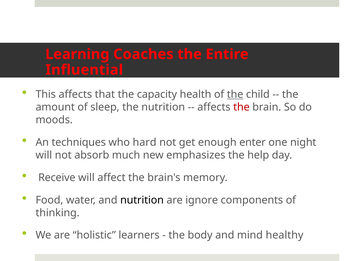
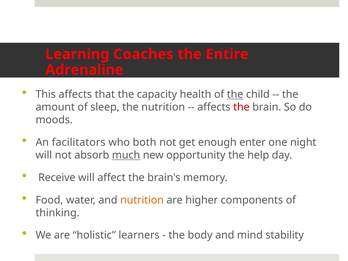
Influential: Influential -> Adrenaline
techniques: techniques -> facilitators
hard: hard -> both
much underline: none -> present
emphasizes: emphasizes -> opportunity
nutrition at (142, 200) colour: black -> orange
ignore: ignore -> higher
healthy: healthy -> stability
